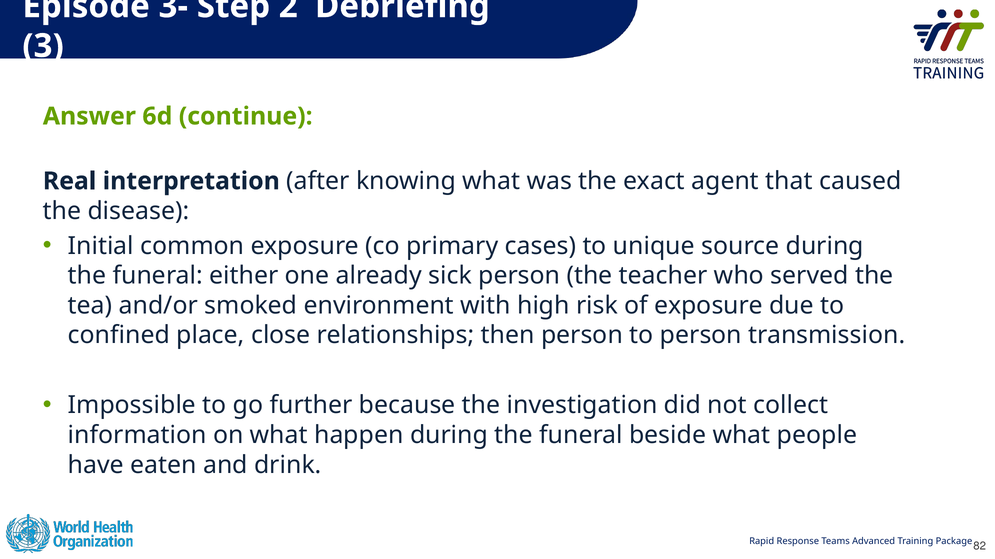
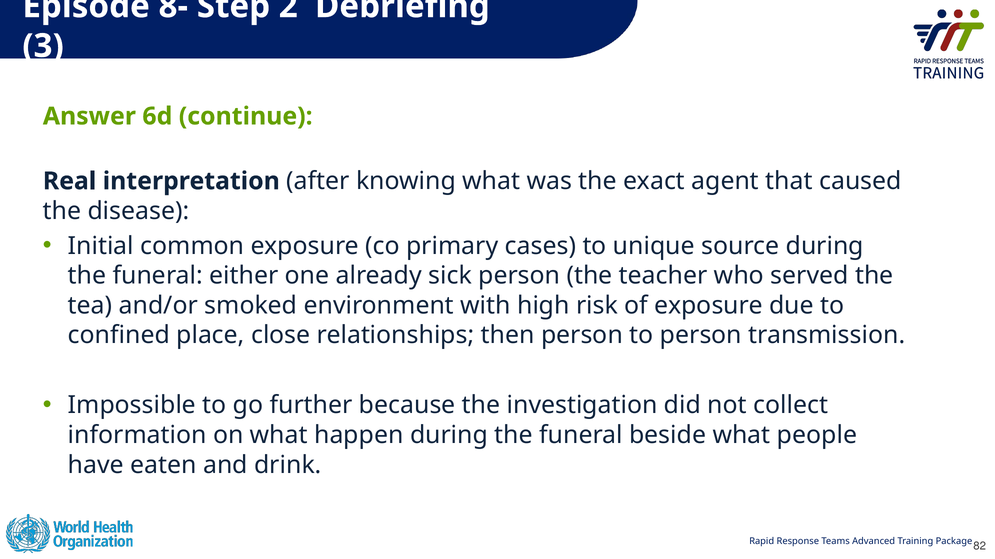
3-: 3- -> 8-
